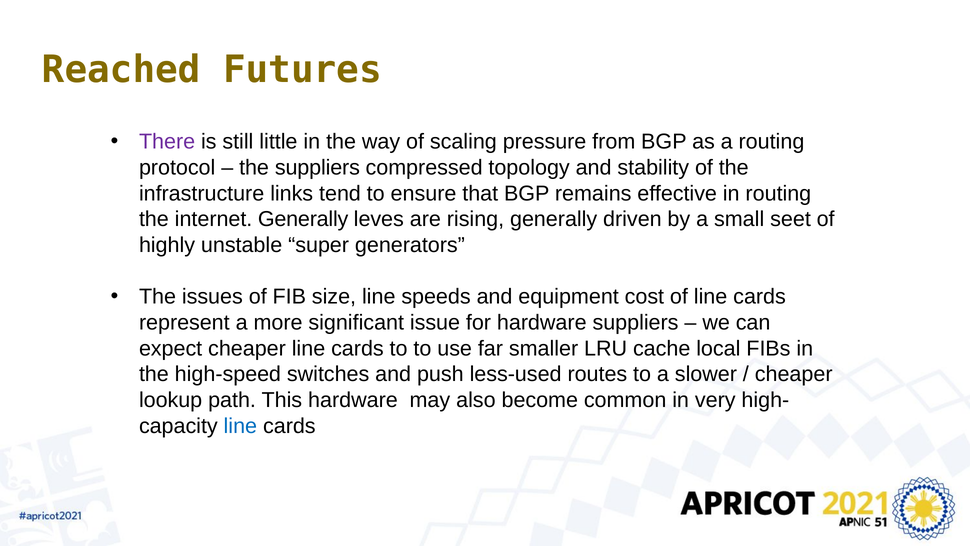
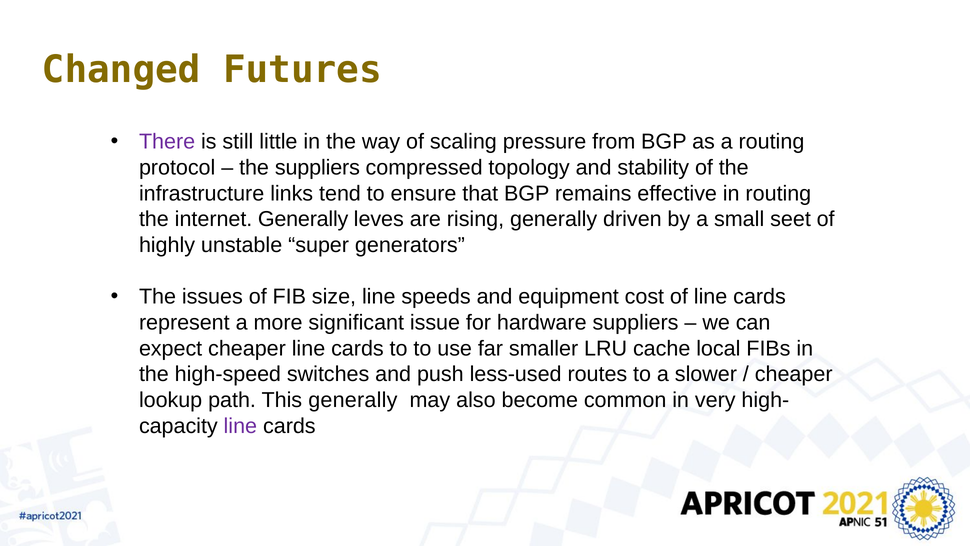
Reached: Reached -> Changed
This hardware: hardware -> generally
line at (240, 426) colour: blue -> purple
